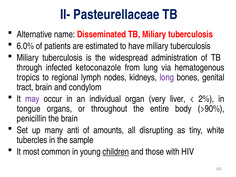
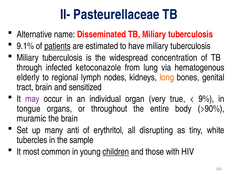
6.0%: 6.0% -> 9.1%
patients underline: none -> present
administration: administration -> concentration
tropics: tropics -> elderly
long colour: purple -> orange
condylom: condylom -> sensitized
liver: liver -> true
2%: 2% -> 9%
penicillin: penicillin -> muramic
amounts: amounts -> erythritol
